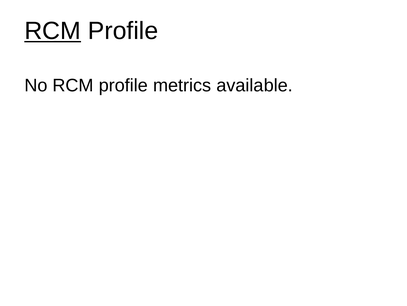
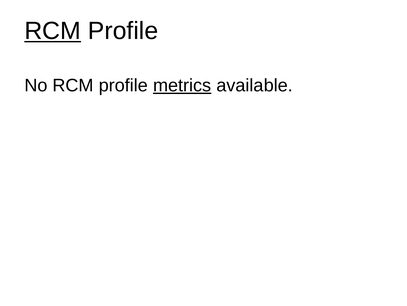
metrics underline: none -> present
